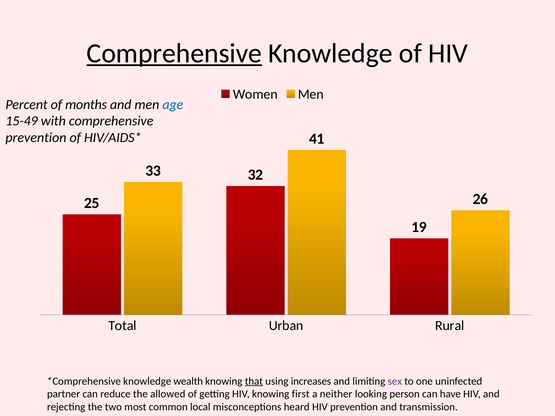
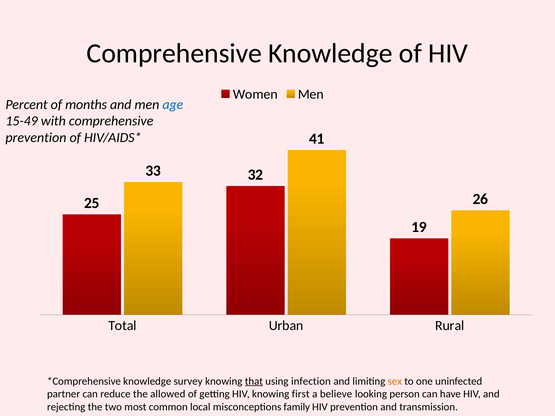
Comprehensive at (174, 53) underline: present -> none
wealth: wealth -> survey
increases: increases -> infection
sex colour: purple -> orange
neither: neither -> believe
heard: heard -> family
